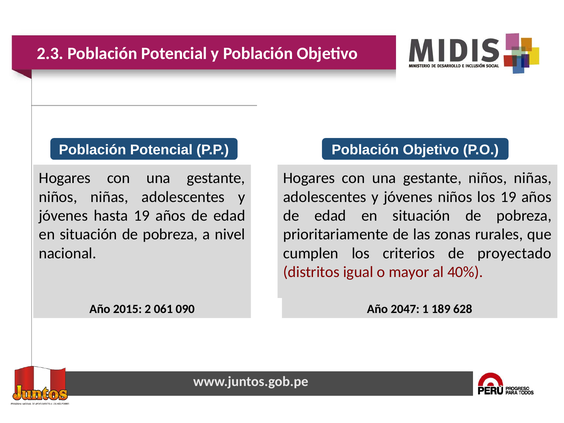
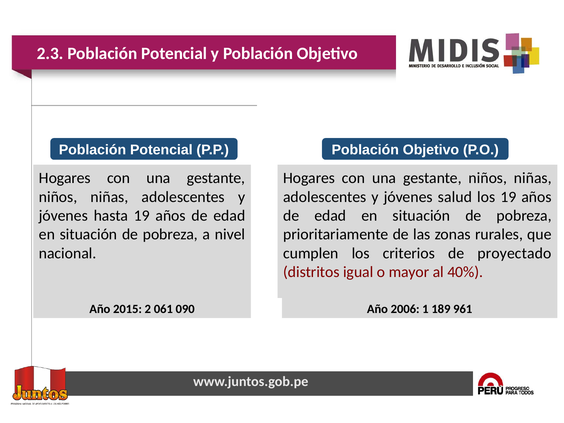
jóvenes niños: niños -> salud
2047: 2047 -> 2006
628: 628 -> 961
